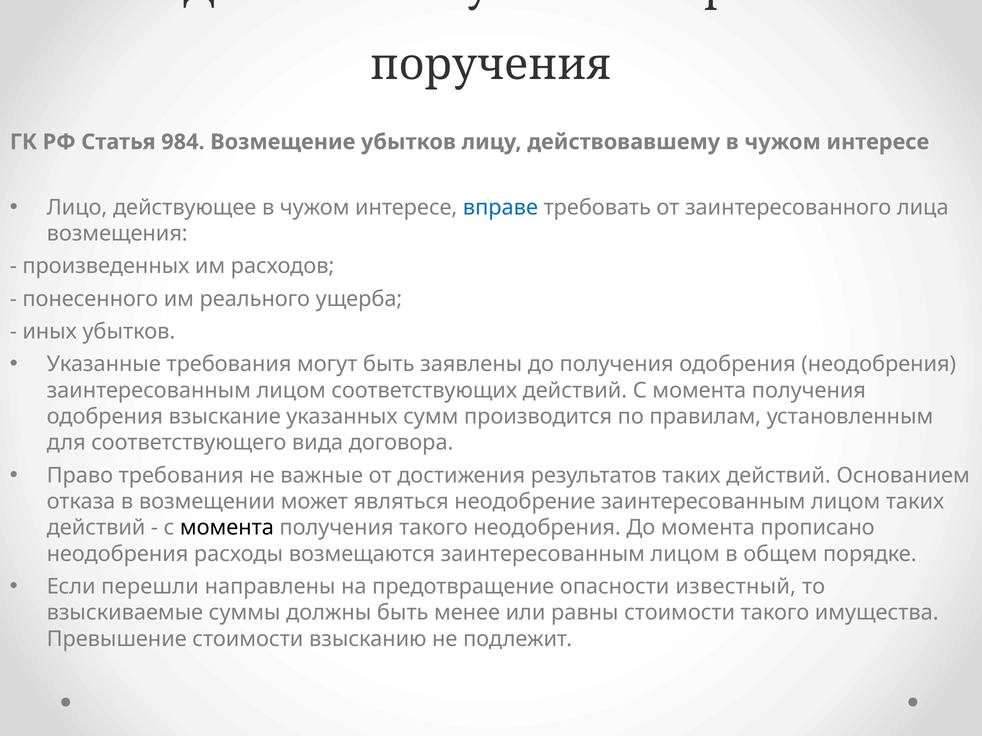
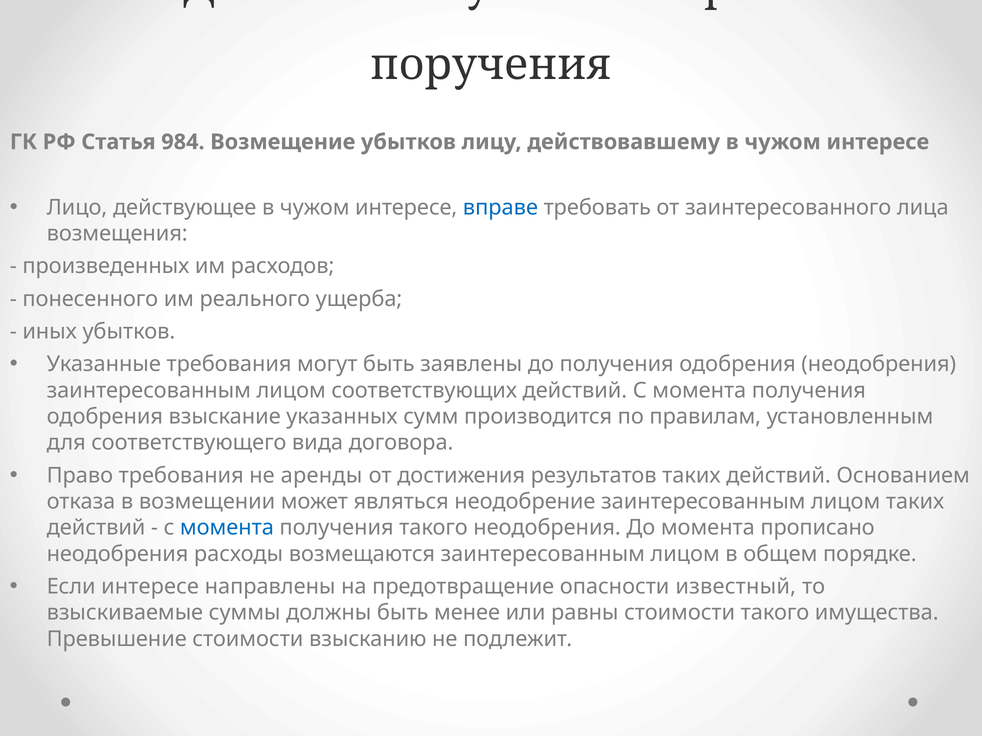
важные: важные -> аренды
момента at (227, 528) colour: black -> blue
Если перешли: перешли -> интересе
